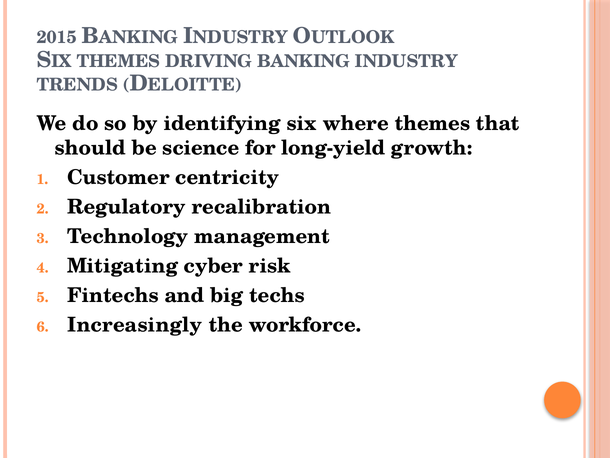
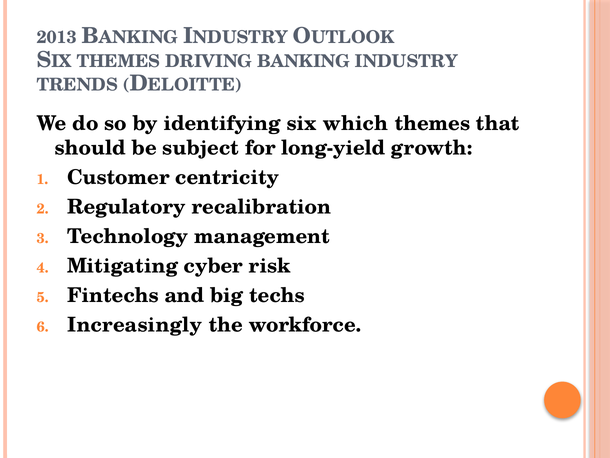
2015: 2015 -> 2013
where: where -> which
science: science -> subject
